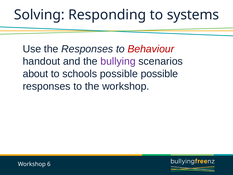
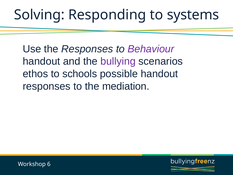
Behaviour colour: red -> purple
about: about -> ethos
possible possible: possible -> handout
the workshop: workshop -> mediation
